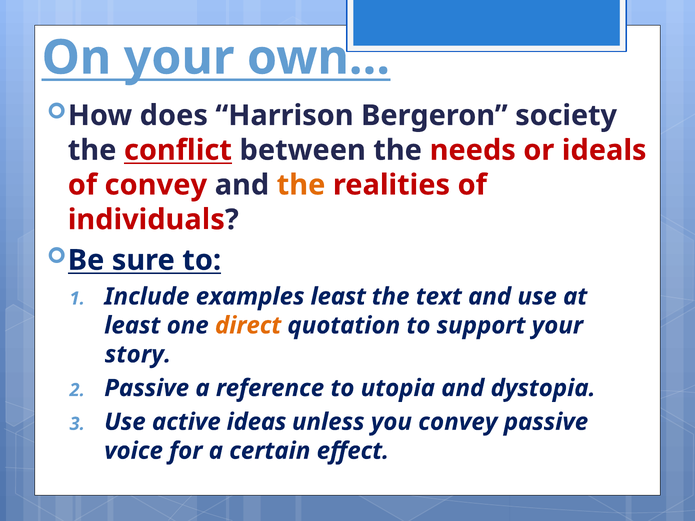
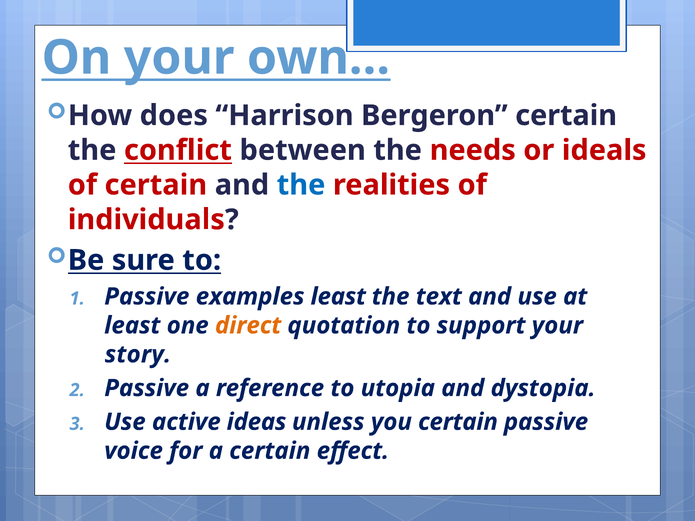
Bergeron society: society -> certain
of convey: convey -> certain
the at (301, 185) colour: orange -> blue
Include at (147, 297): Include -> Passive
you convey: convey -> certain
